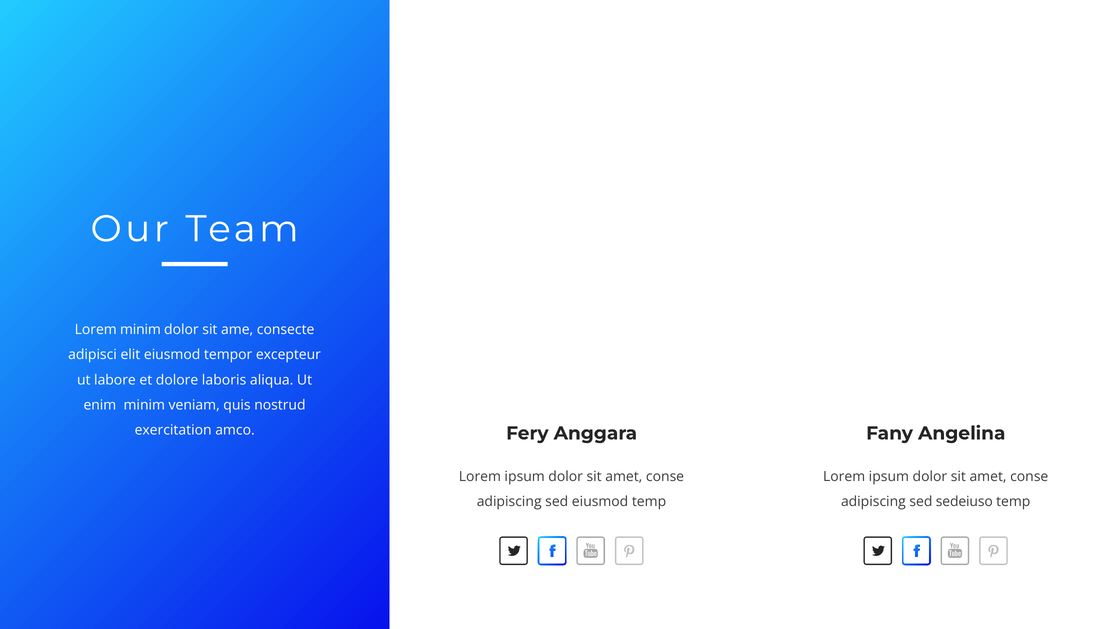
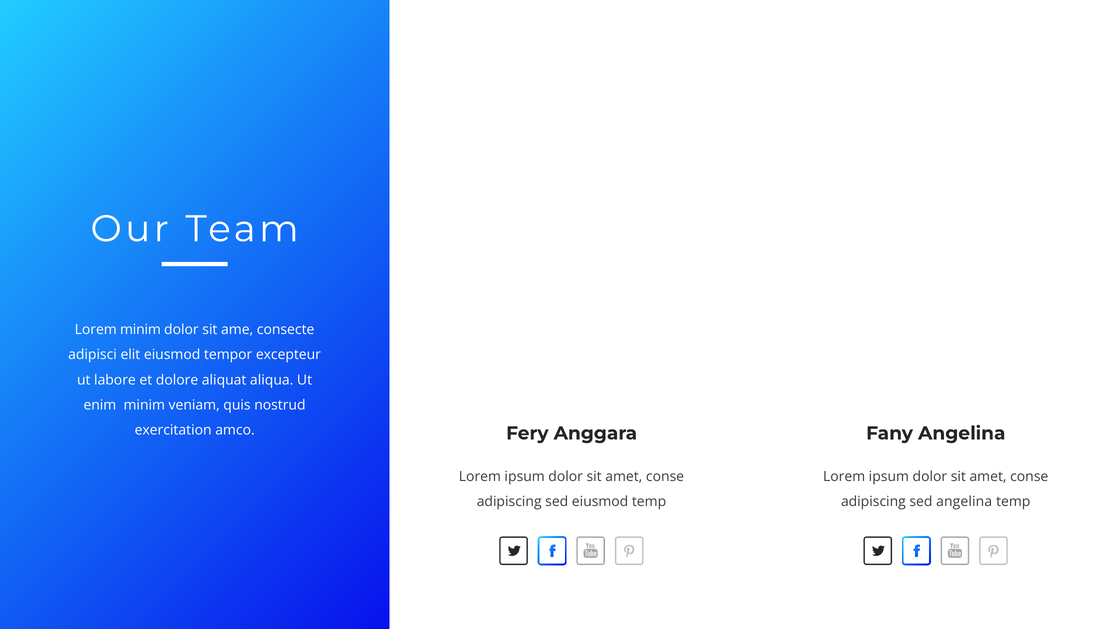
laboris: laboris -> aliquat
sed sedeiuso: sedeiuso -> angelina
